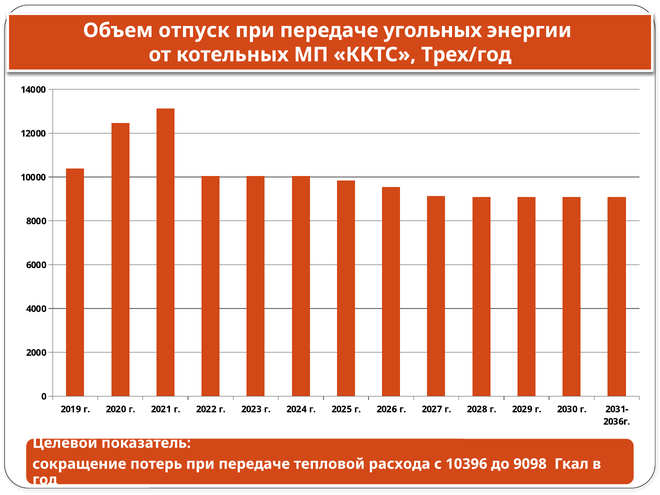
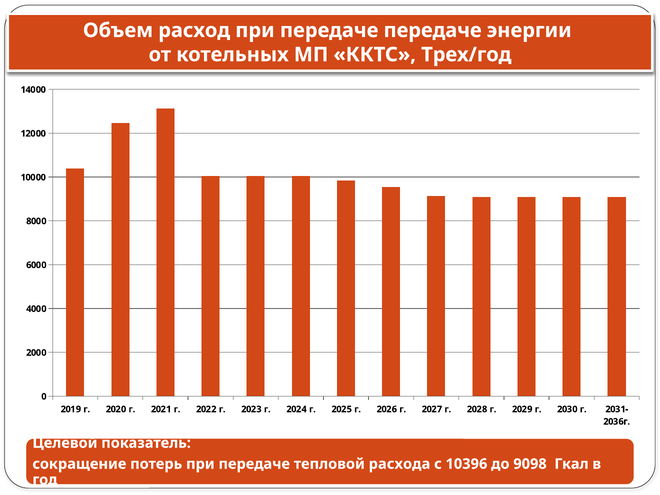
отпуск: отпуск -> расход
передаче угольных: угольных -> передаче
